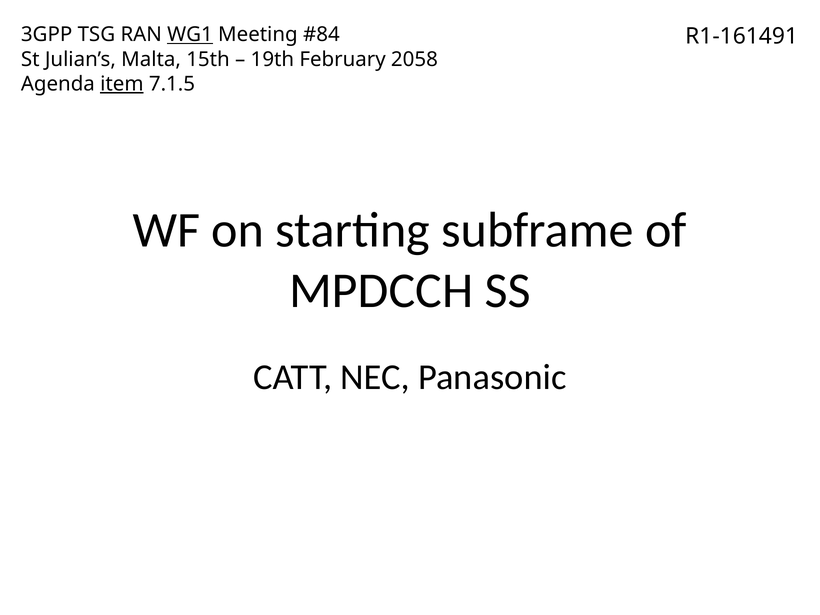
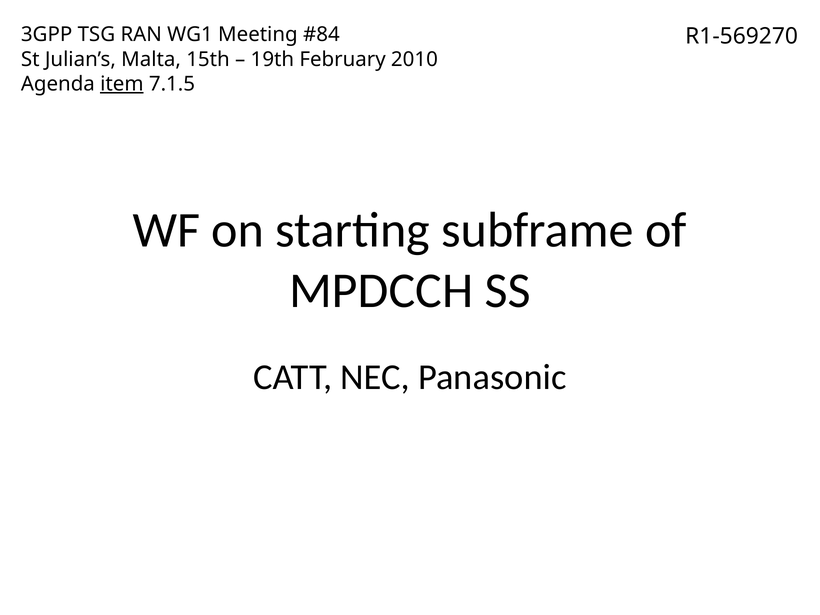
WG1 underline: present -> none
R1-161491: R1-161491 -> R1-569270
2058: 2058 -> 2010
